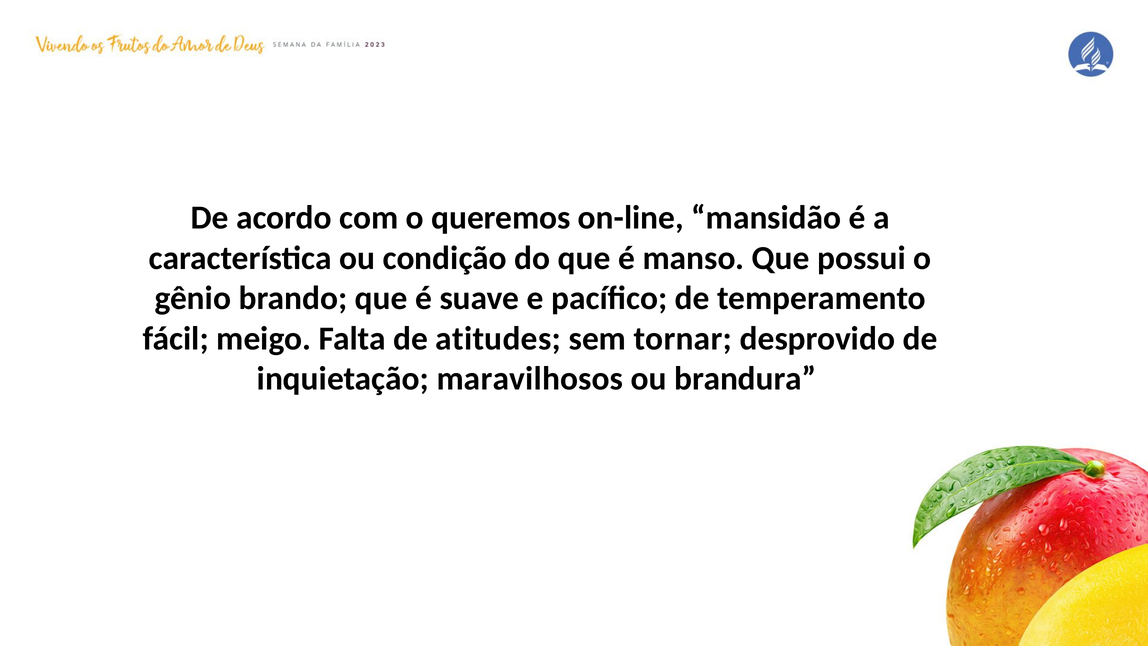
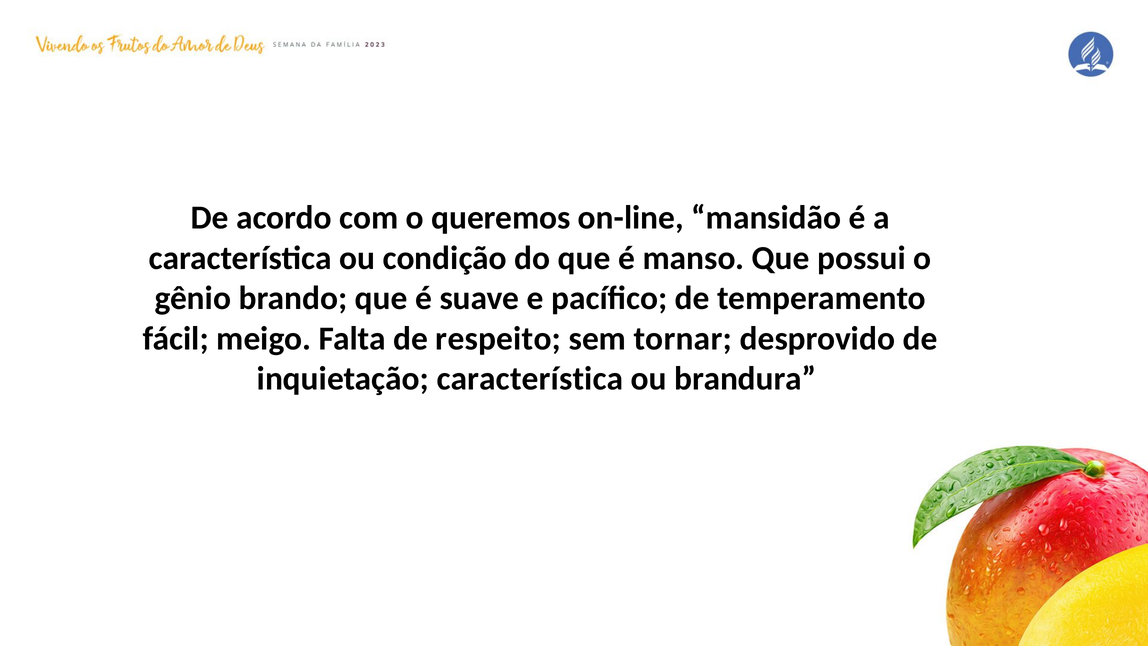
atitudes: atitudes -> respeito
inquietação maravilhosos: maravilhosos -> característica
